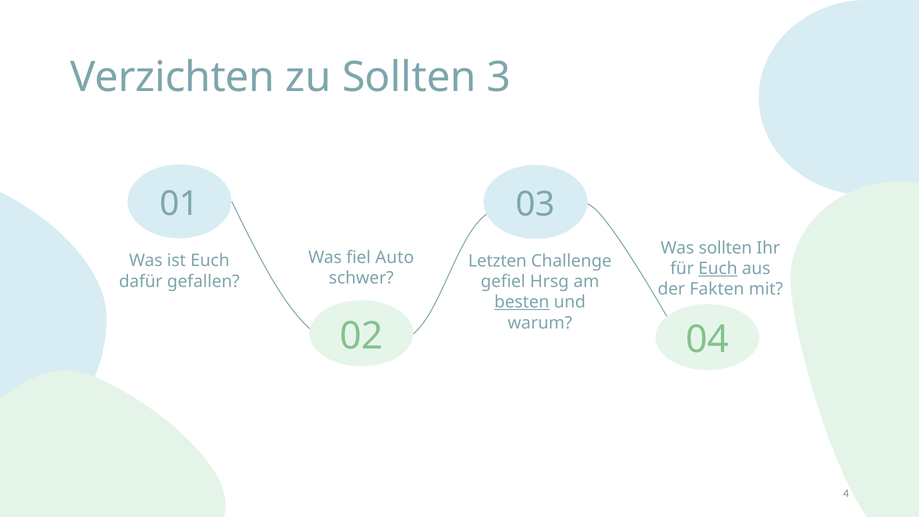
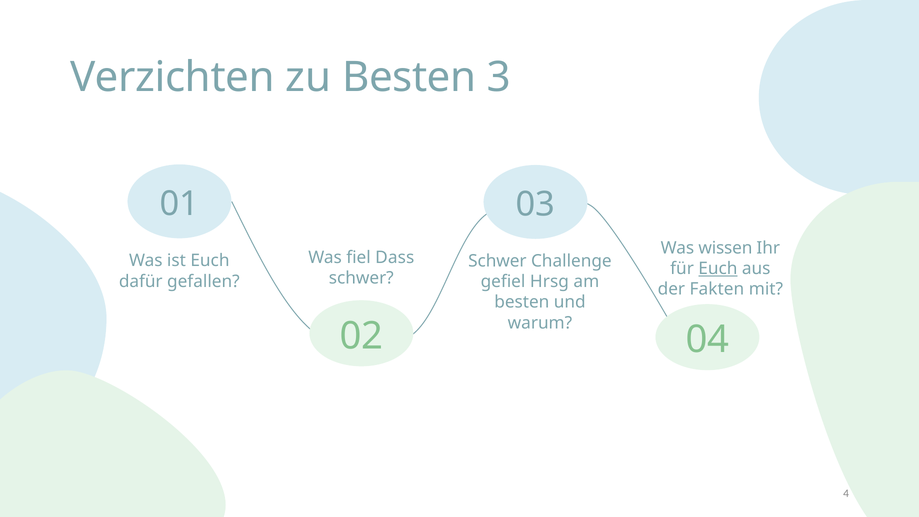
zu Sollten: Sollten -> Besten
Was sollten: sollten -> wissen
Auto: Auto -> Dass
Letzten at (497, 261): Letzten -> Schwer
besten at (522, 302) underline: present -> none
